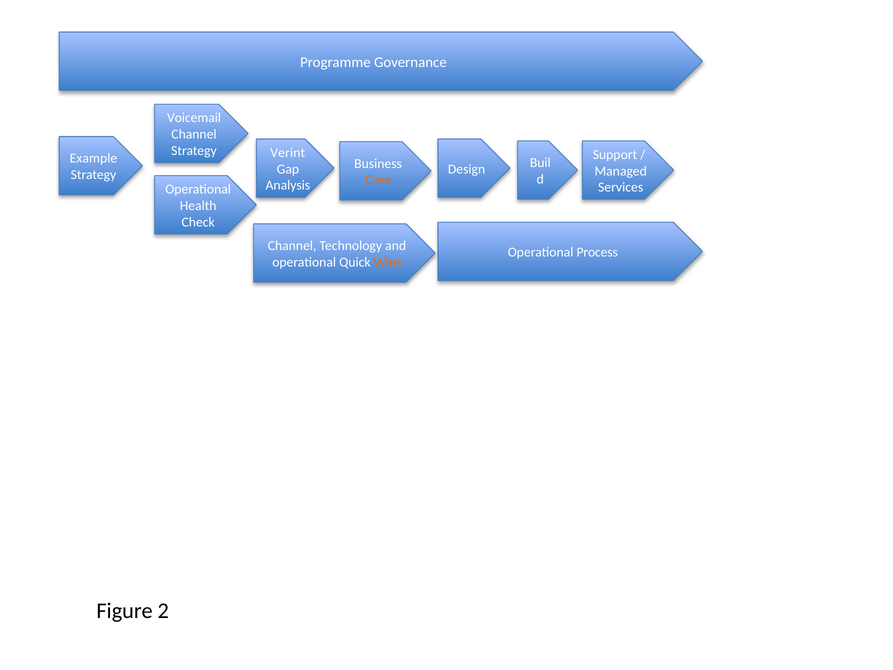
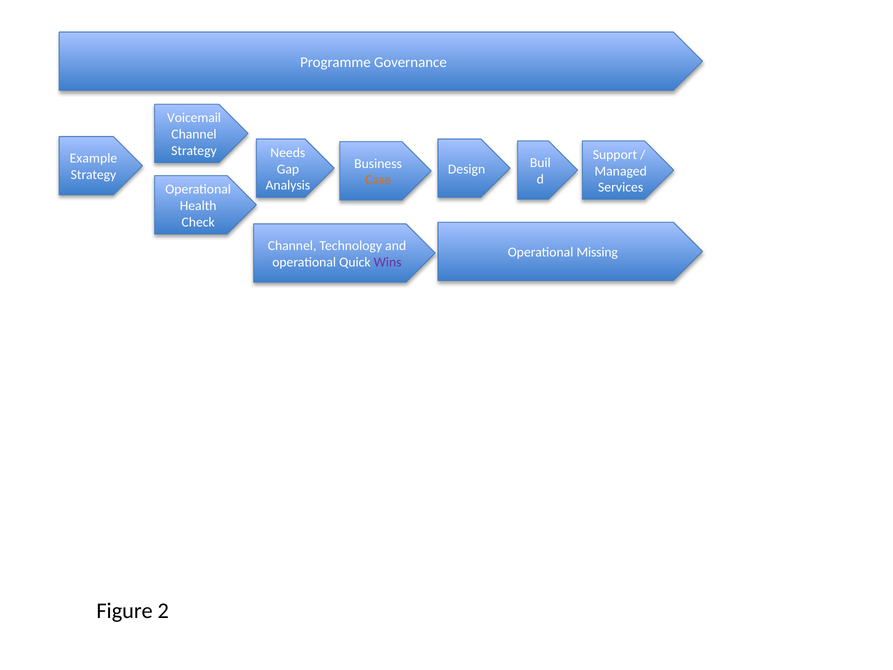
Verint: Verint -> Needs
Process: Process -> Missing
Wins colour: orange -> purple
